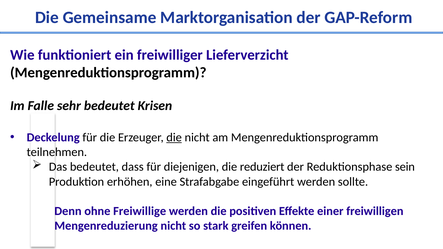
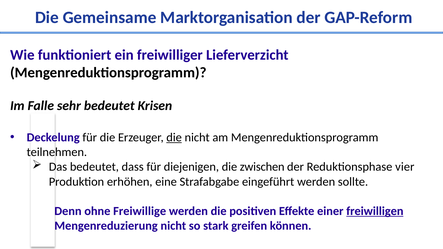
reduziert: reduziert -> zwischen
sein: sein -> vier
freiwilligen underline: none -> present
